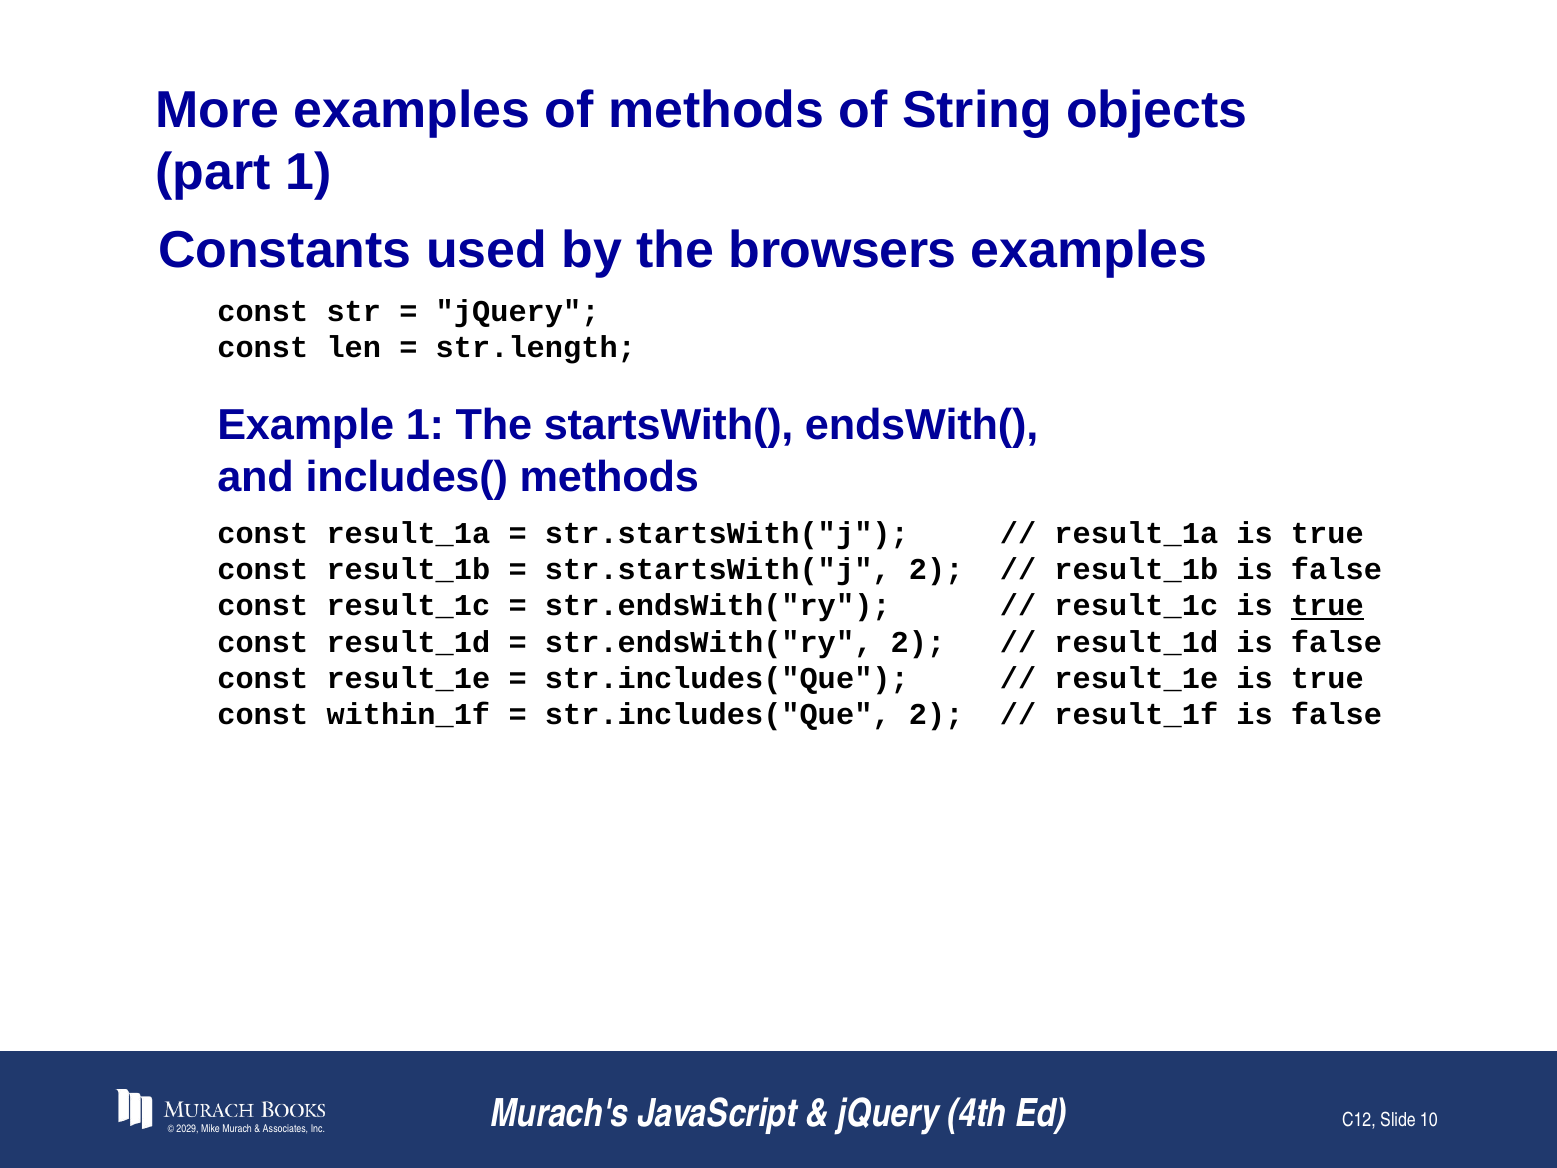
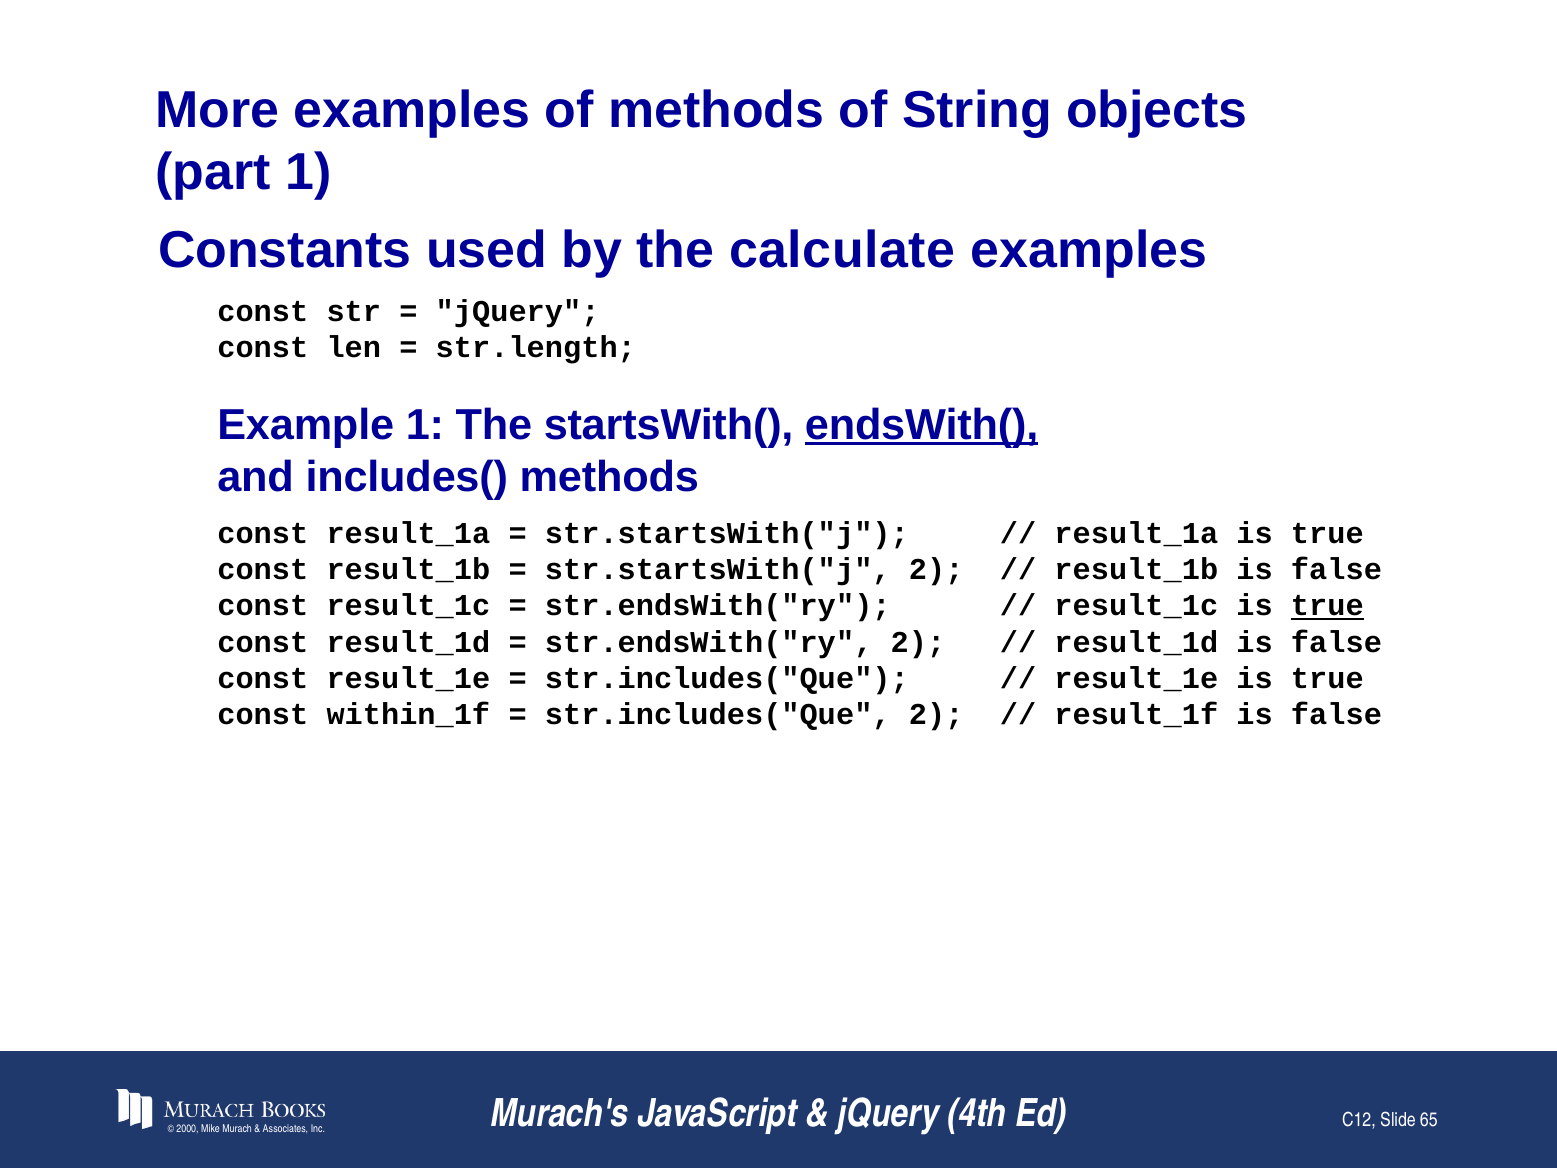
browsers: browsers -> calculate
endsWith( underline: none -> present
2029: 2029 -> 2000
10: 10 -> 65
